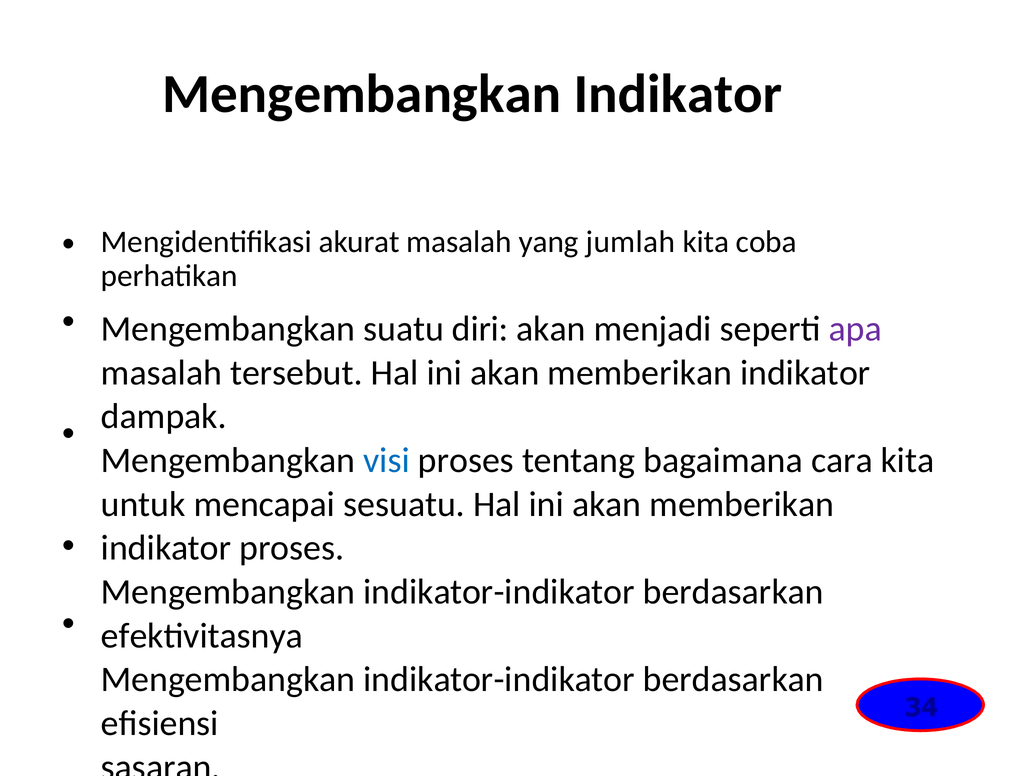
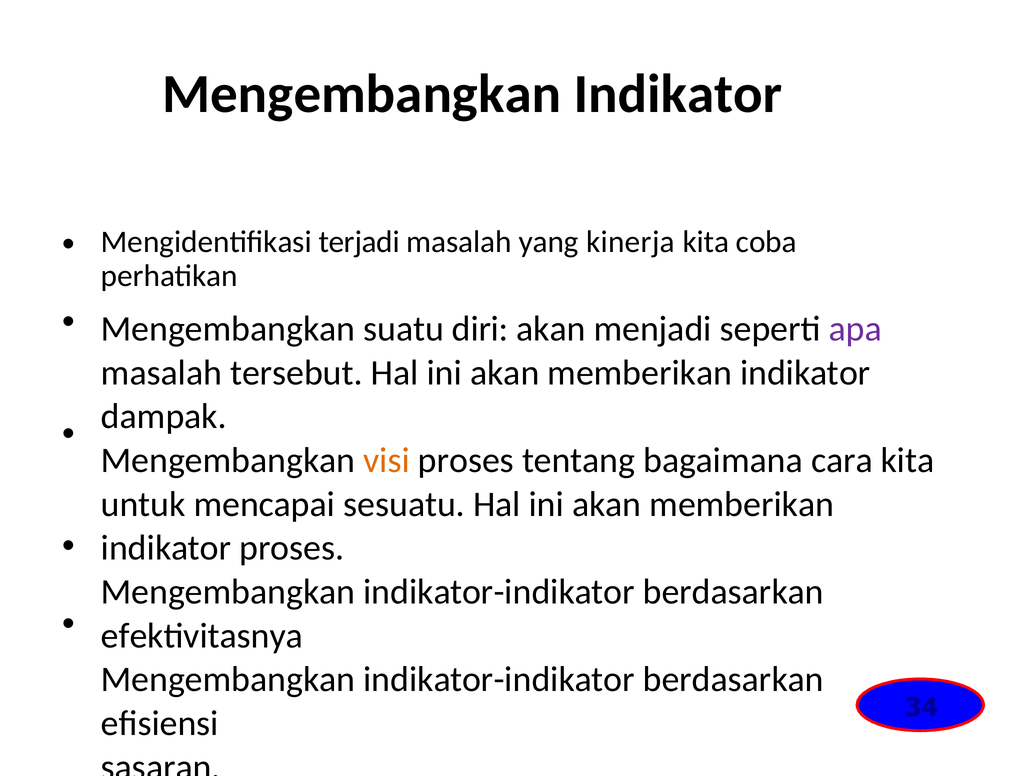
akurat: akurat -> terjadi
jumlah: jumlah -> kinerja
visi colour: blue -> orange
